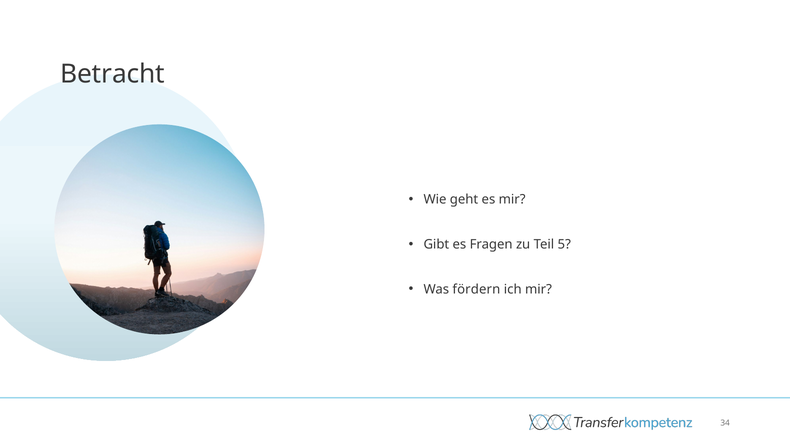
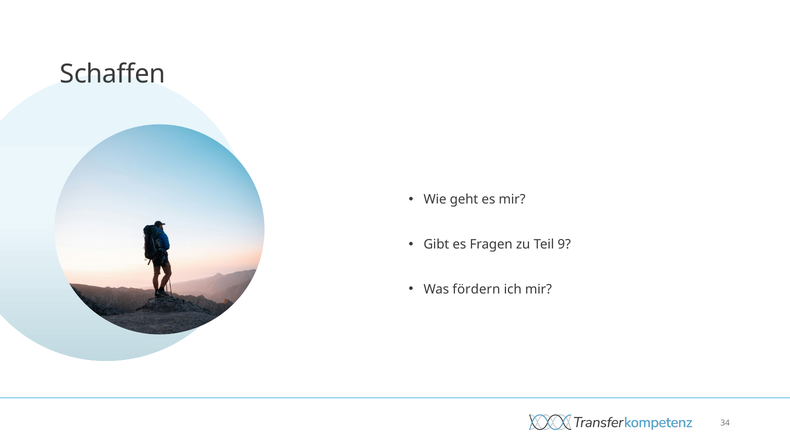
Betracht: Betracht -> Schaffen
5: 5 -> 9
